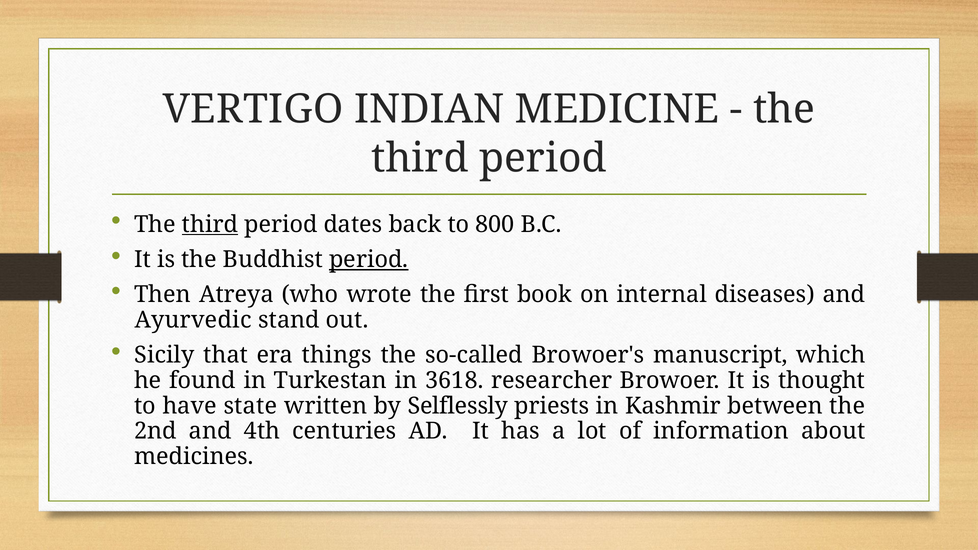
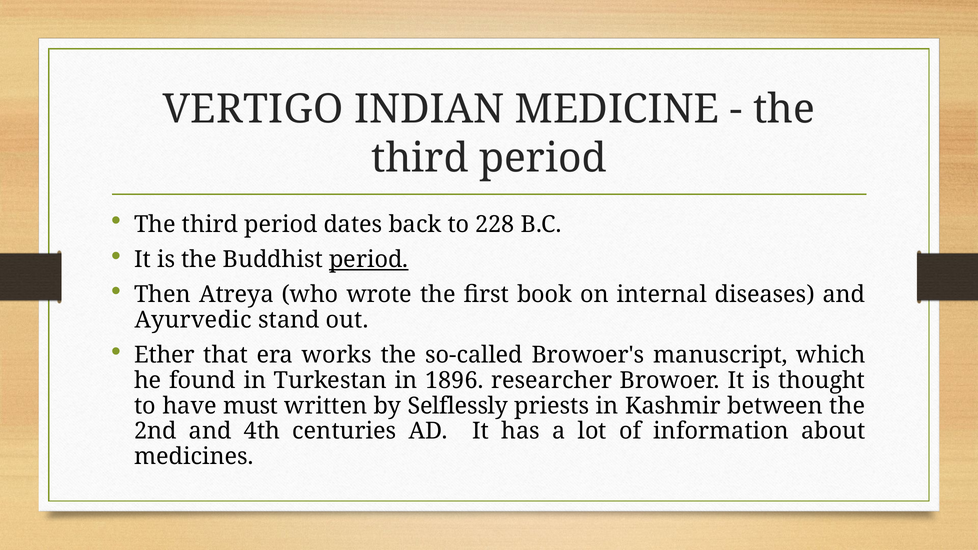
third at (210, 224) underline: present -> none
800: 800 -> 228
Sicily: Sicily -> Ether
things: things -> works
3618: 3618 -> 1896
state: state -> must
